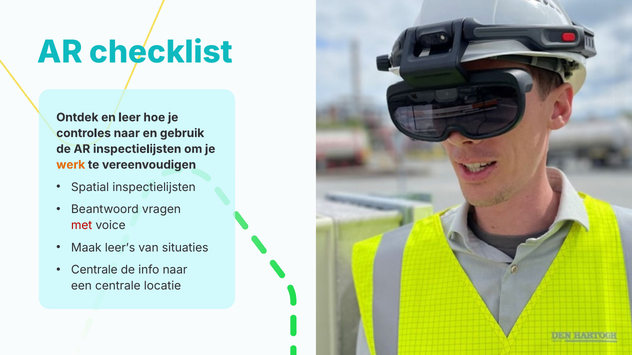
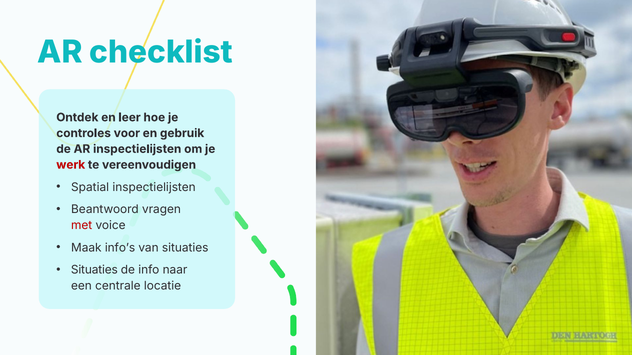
controles naar: naar -> voor
werk colour: orange -> red
leer’s: leer’s -> info’s
Centrale at (94, 270): Centrale -> Situaties
